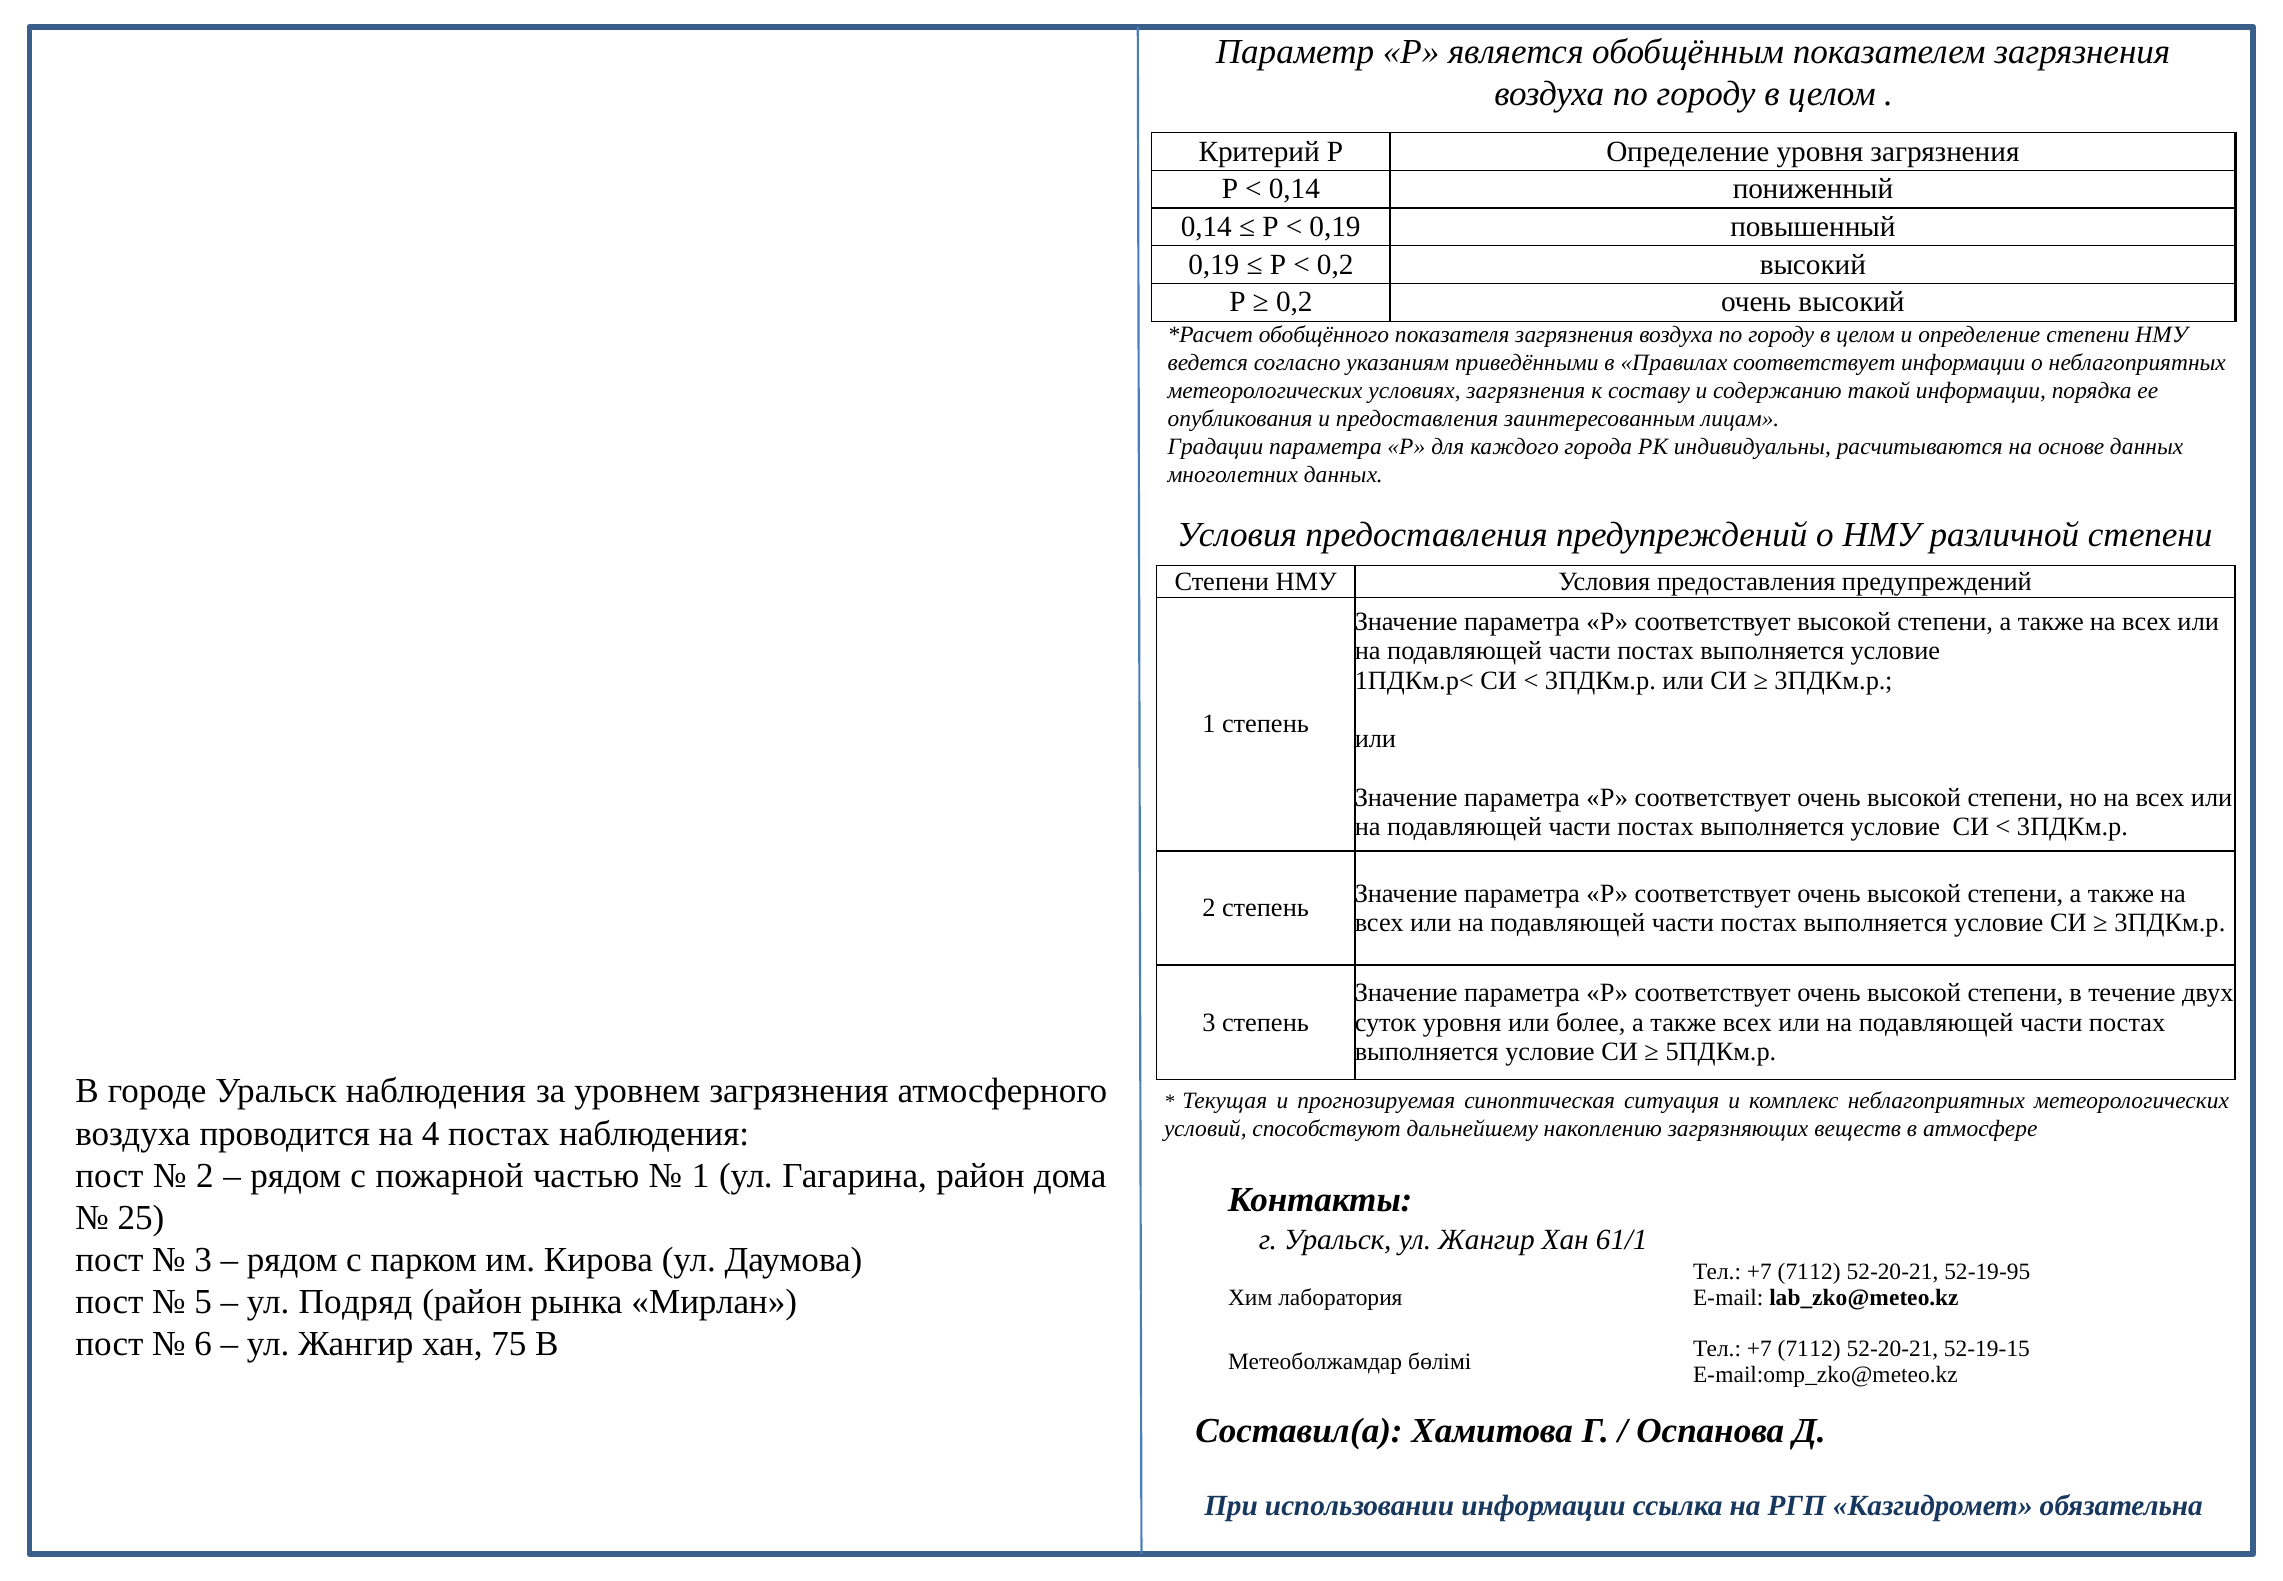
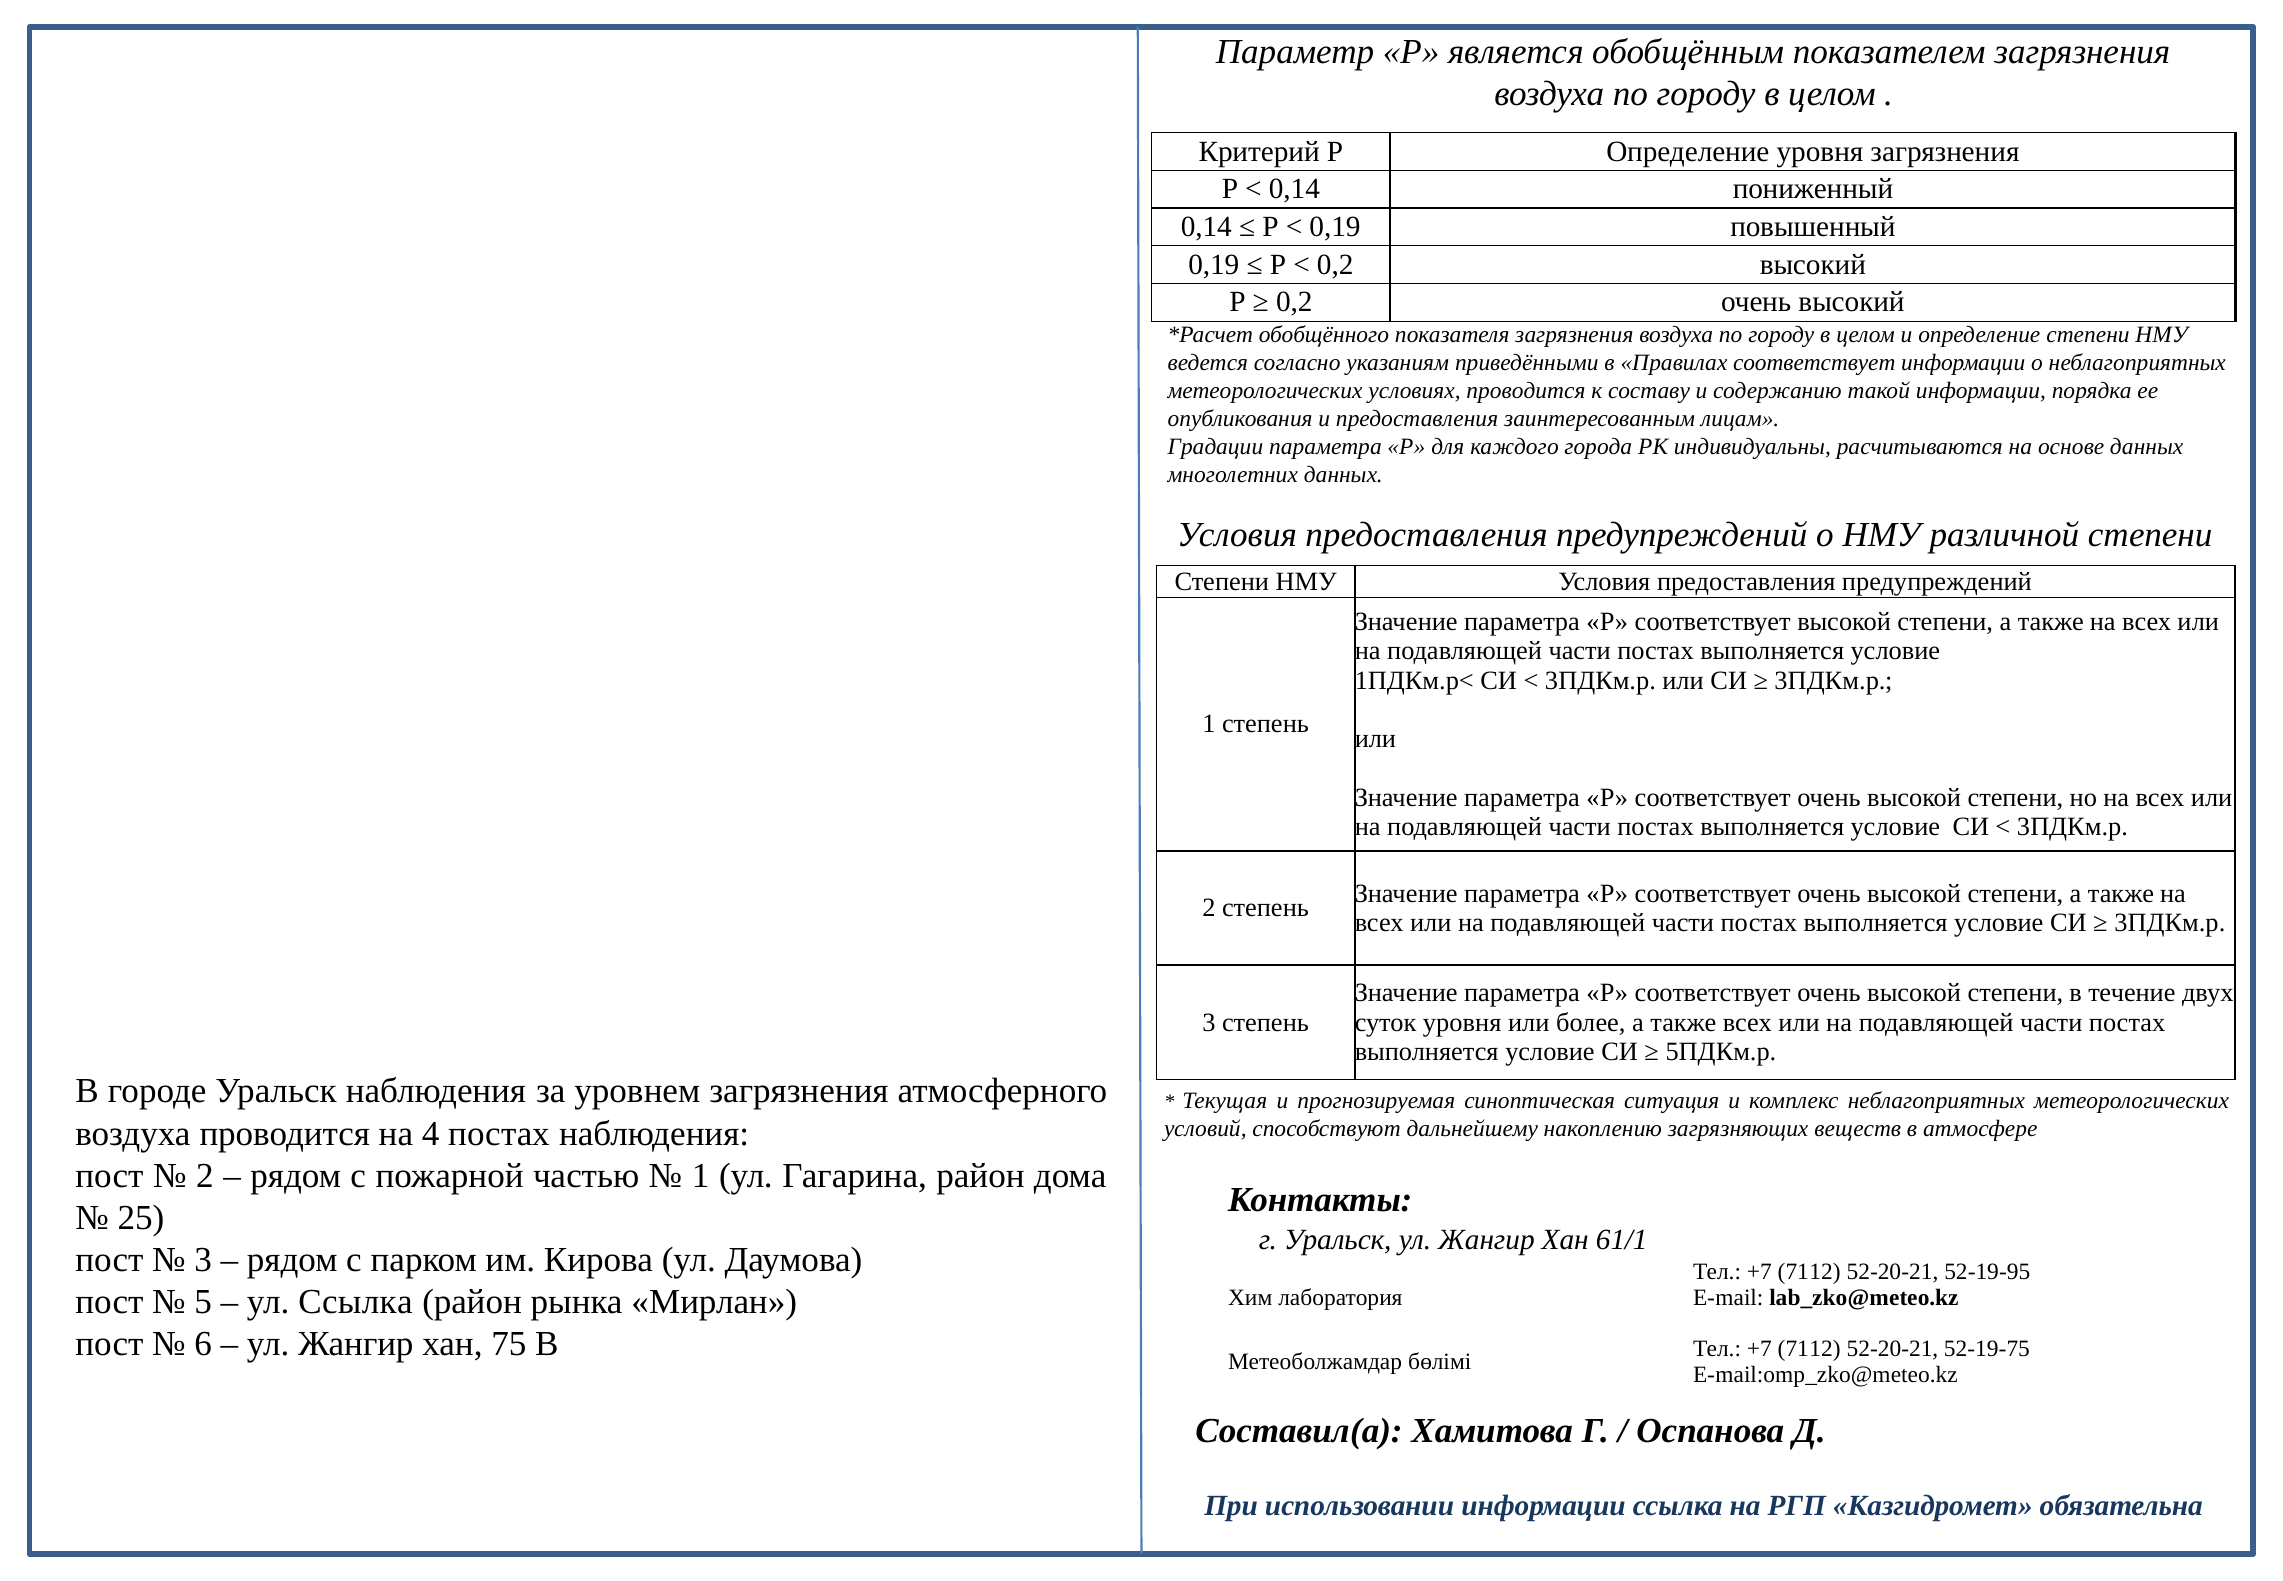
условиях загрязнения: загрязнения -> проводится
ул Подряд: Подряд -> Ссылка
52-19-15: 52-19-15 -> 52-19-75
